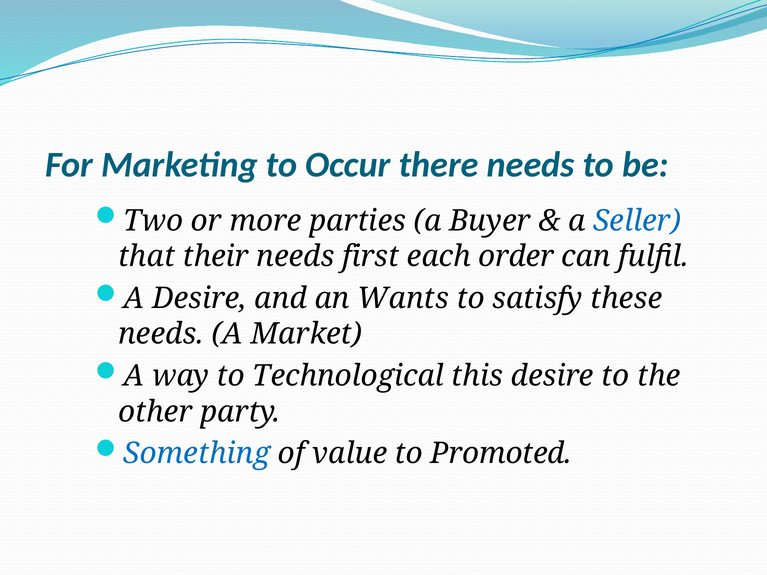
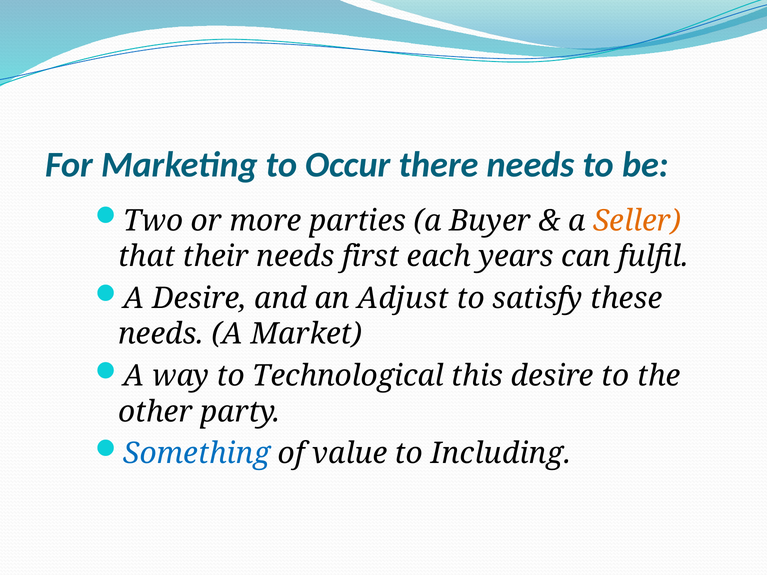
Seller colour: blue -> orange
order: order -> years
Wants: Wants -> Adjust
Promoted: Promoted -> Including
